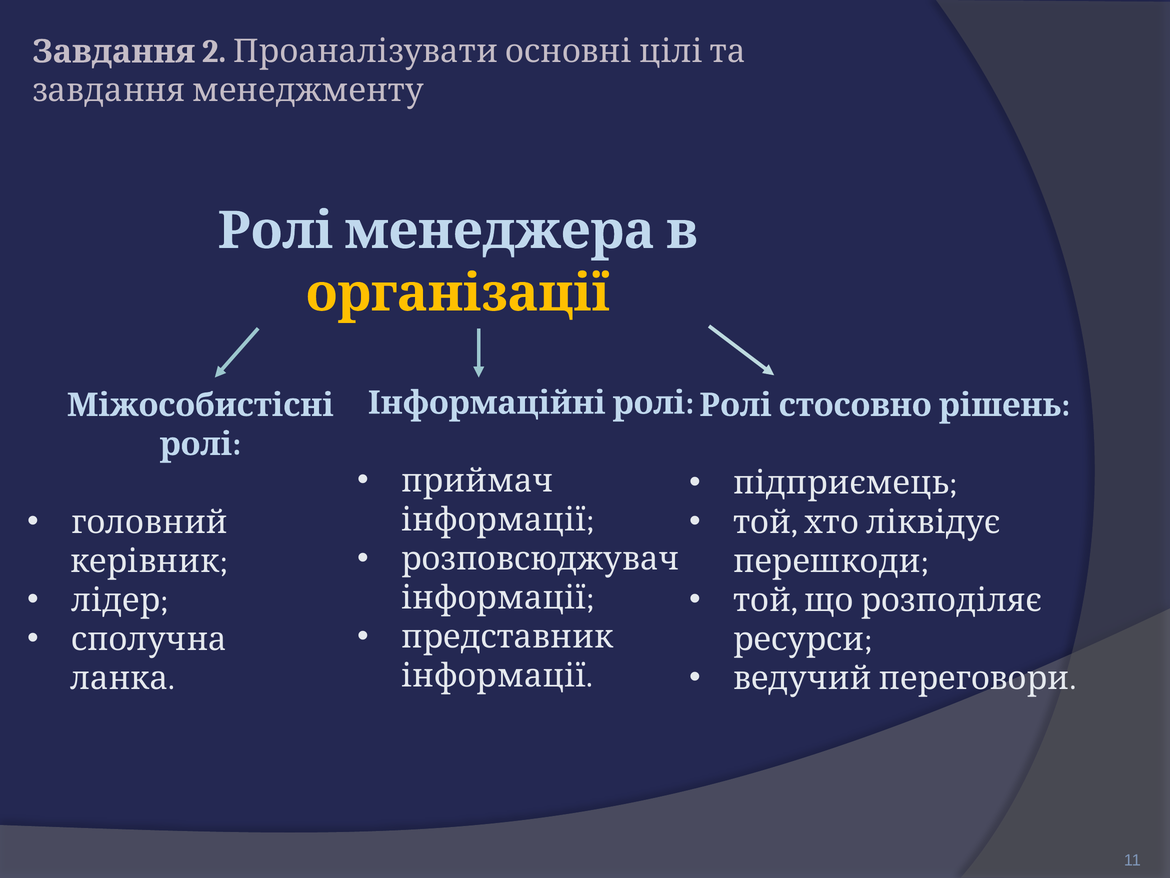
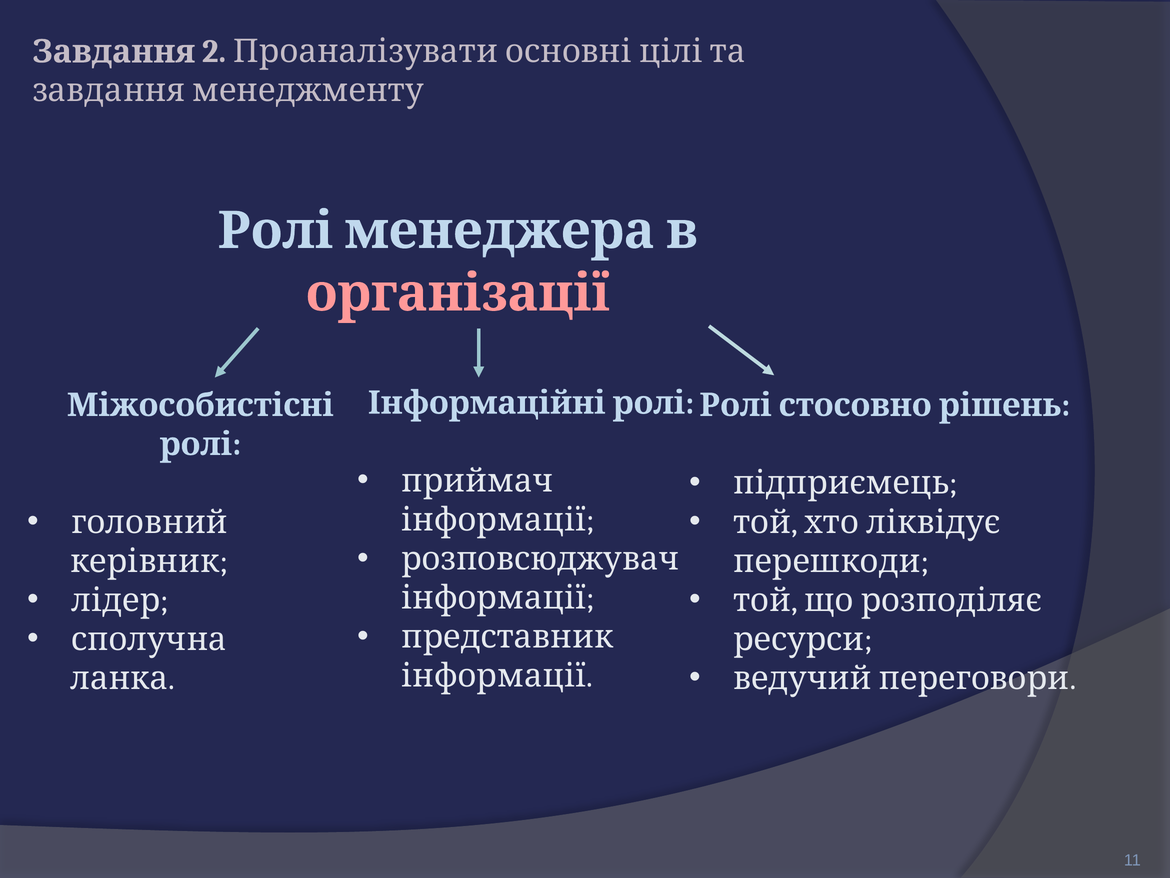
організації colour: yellow -> pink
